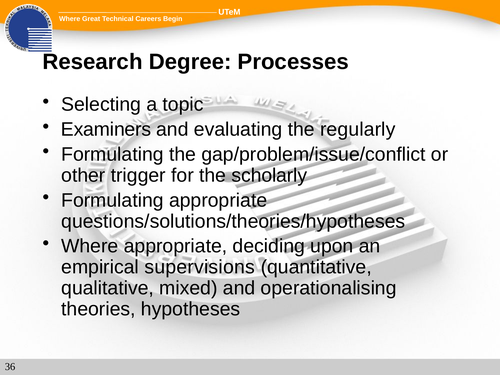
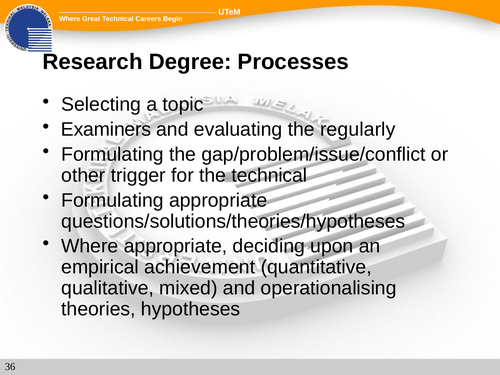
the scholarly: scholarly -> technical
supervisions: supervisions -> achievement
